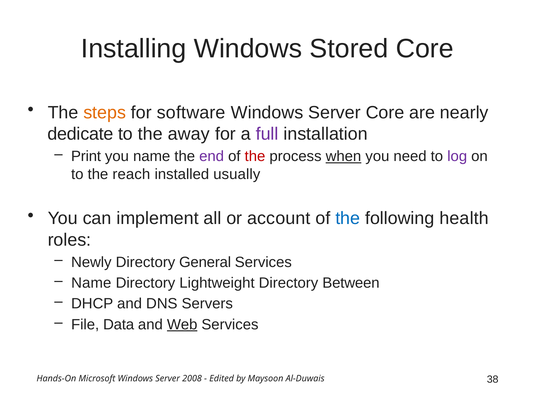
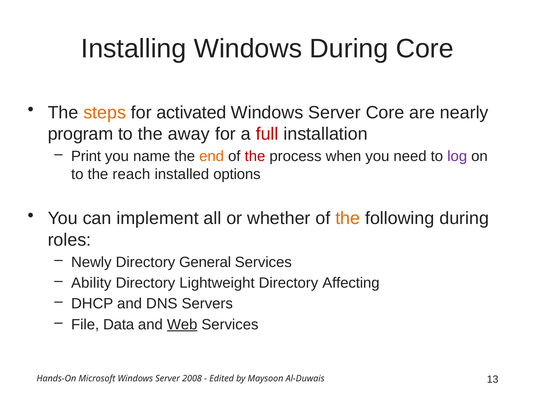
Windows Stored: Stored -> During
software: software -> activated
dedicate: dedicate -> program
full colour: purple -> red
end colour: purple -> orange
when underline: present -> none
usually: usually -> options
account: account -> whether
the at (348, 219) colour: blue -> orange
following health: health -> during
Name at (91, 283): Name -> Ability
Between: Between -> Affecting
38: 38 -> 13
